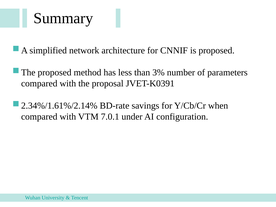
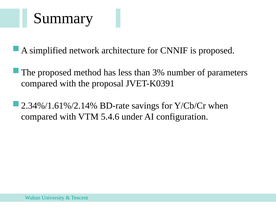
7.0.1: 7.0.1 -> 5.4.6
